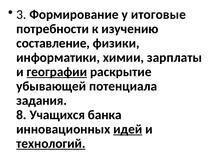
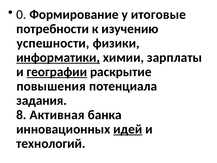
3: 3 -> 0
составление: составление -> успешности
информатики underline: none -> present
убывающей: убывающей -> повышения
Учащихся: Учащихся -> Активная
технологий underline: present -> none
